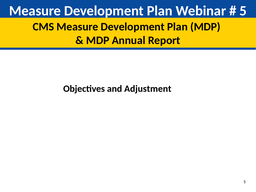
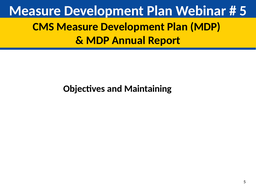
Adjustment: Adjustment -> Maintaining
